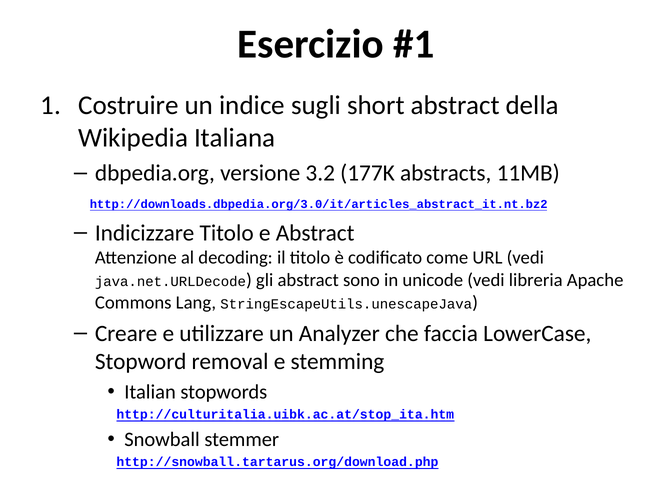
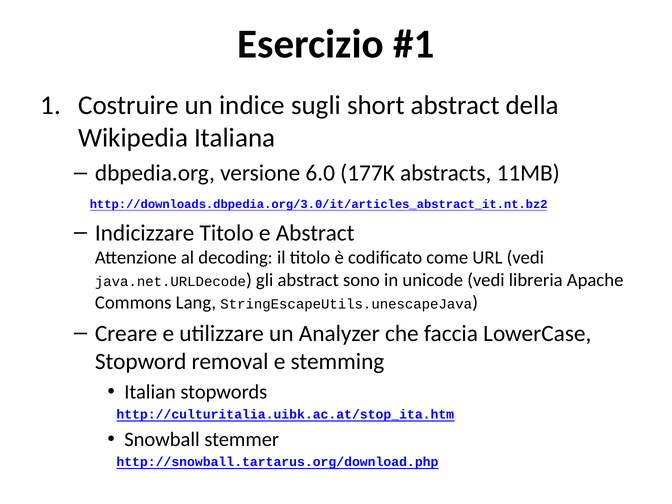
3.2: 3.2 -> 6.0
